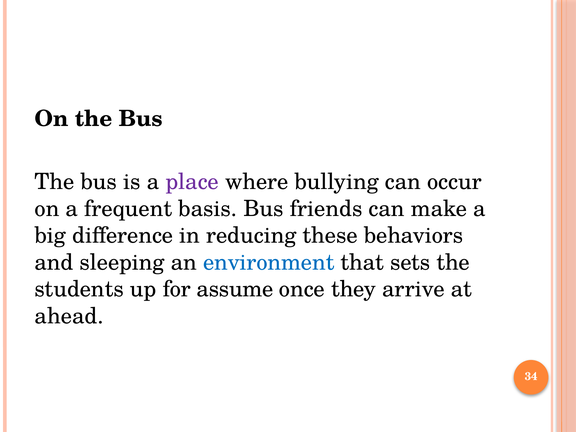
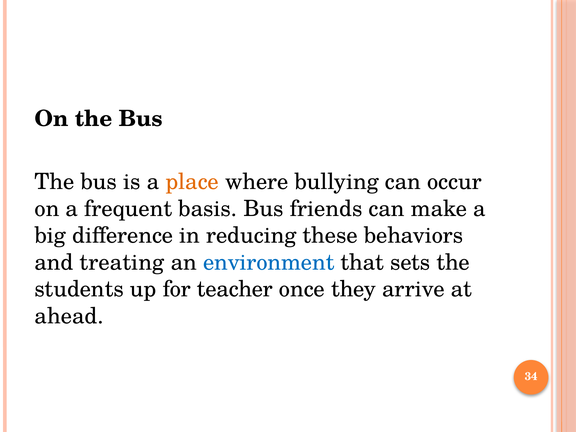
place colour: purple -> orange
sleeping: sleeping -> treating
assume: assume -> teacher
